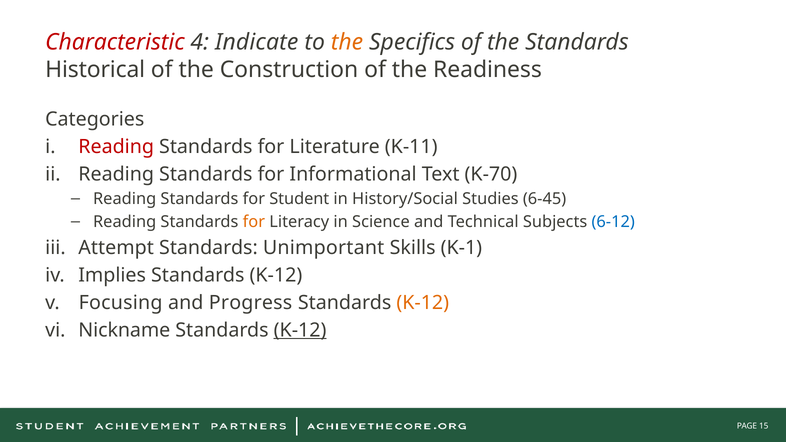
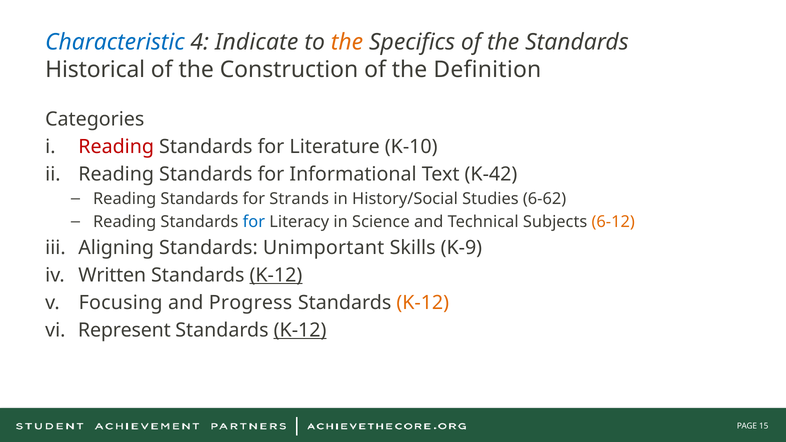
Characteristic colour: red -> blue
Readiness: Readiness -> Definition
K-11: K-11 -> K-10
K-70: K-70 -> K-42
Student: Student -> Strands
6-45: 6-45 -> 6-62
for at (254, 222) colour: orange -> blue
6-12 colour: blue -> orange
Attempt: Attempt -> Aligning
K-1: K-1 -> K-9
Implies: Implies -> Written
K-12 at (276, 275) underline: none -> present
Nickname: Nickname -> Represent
